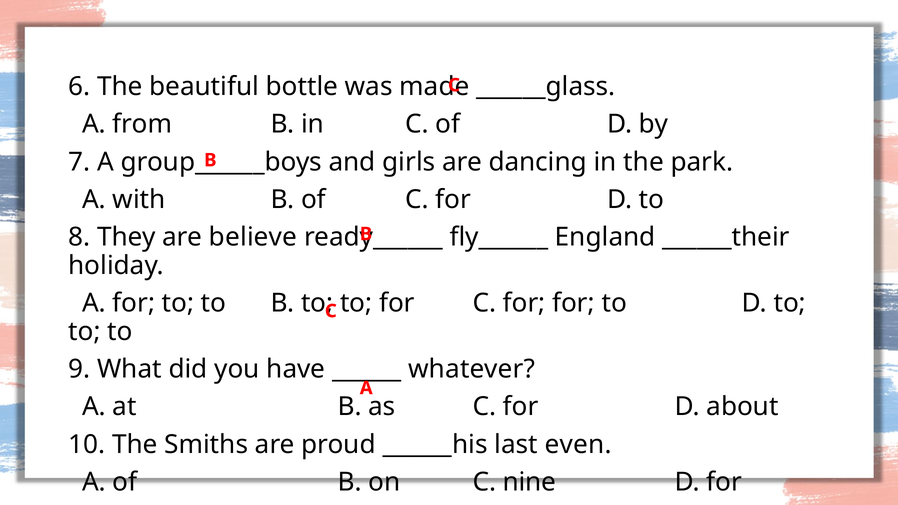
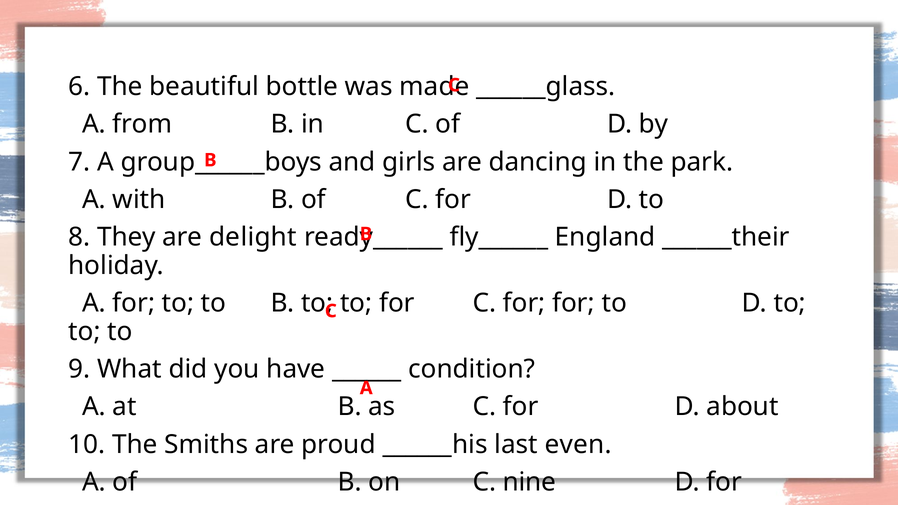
believe: believe -> delight
whatever: whatever -> condition
